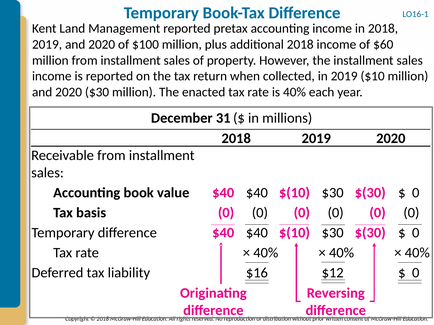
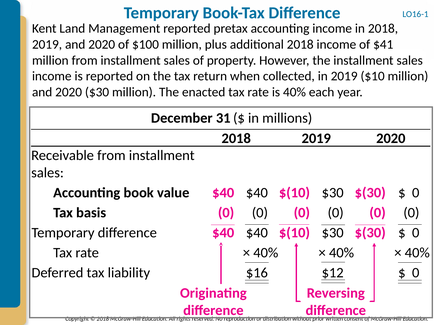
$60: $60 -> $41
